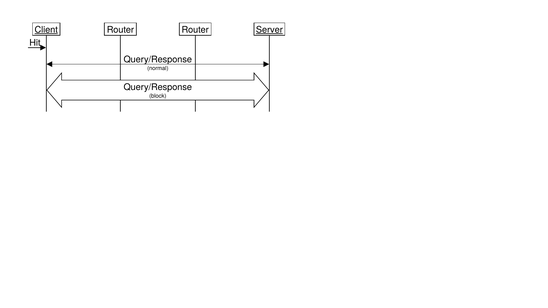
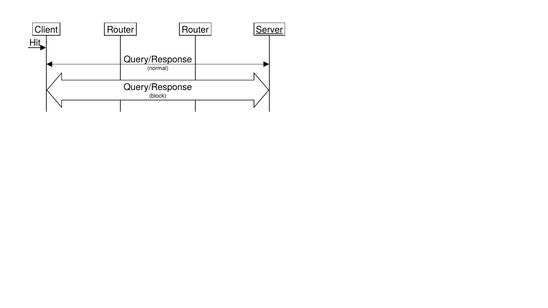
Client underline: present -> none
